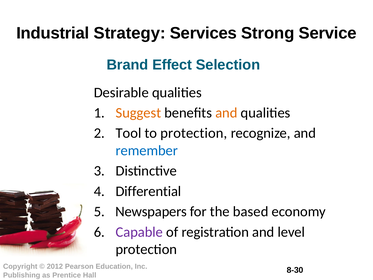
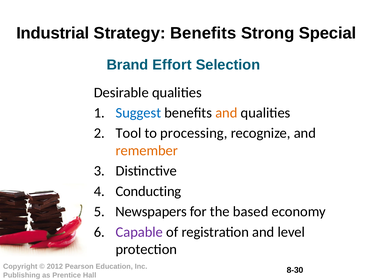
Strategy Services: Services -> Benefits
Service: Service -> Special
Effect: Effect -> Effort
Suggest colour: orange -> blue
to protection: protection -> processing
remember colour: blue -> orange
Differential: Differential -> Conducting
